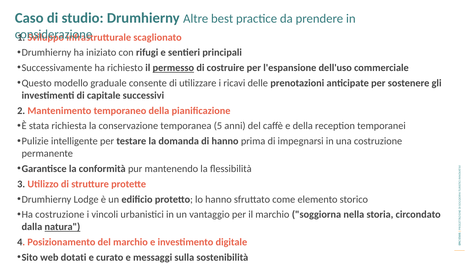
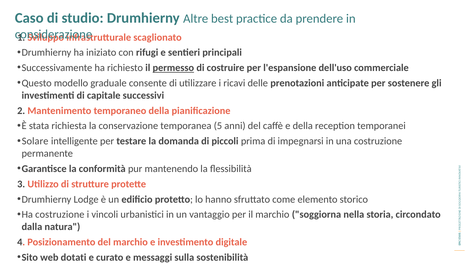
Pulizie: Pulizie -> Solare
di hanno: hanno -> piccoli
natura underline: present -> none
